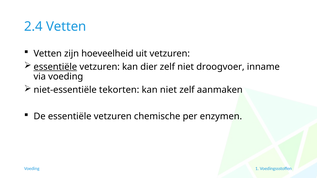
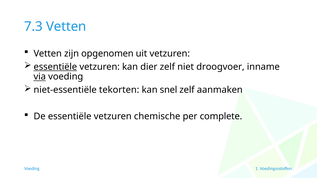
2.4: 2.4 -> 7.3
hoeveelheid: hoeveelheid -> opgenomen
via underline: none -> present
kan niet: niet -> snel
enzymen: enzymen -> complete
